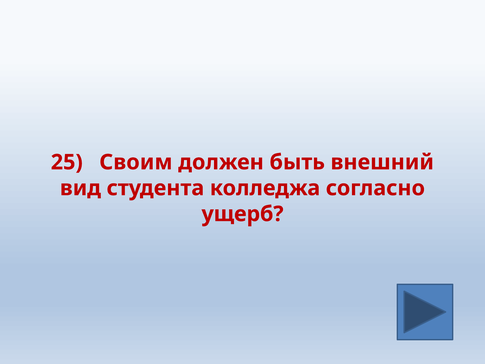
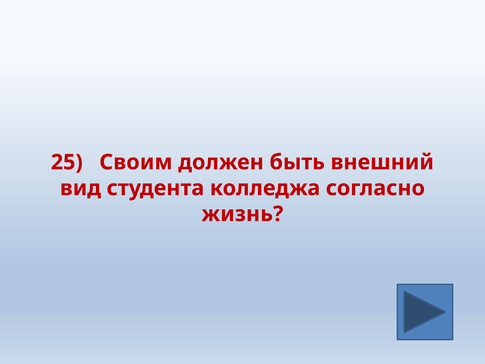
ущерб: ущерб -> жизнь
